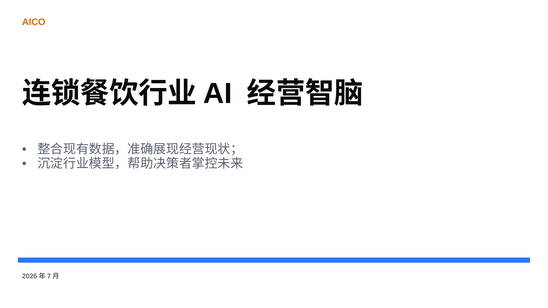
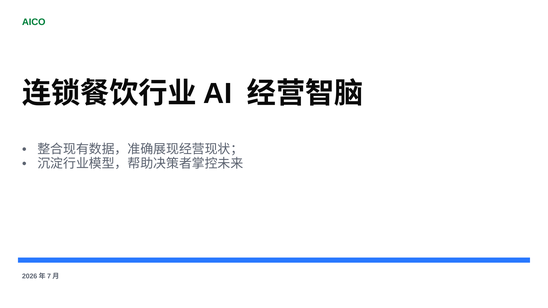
AICO colour: orange -> green
